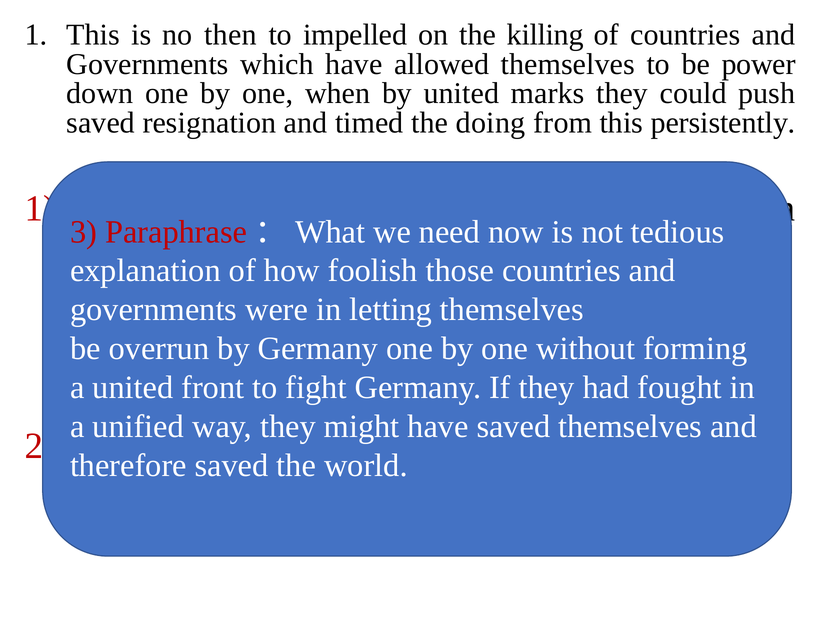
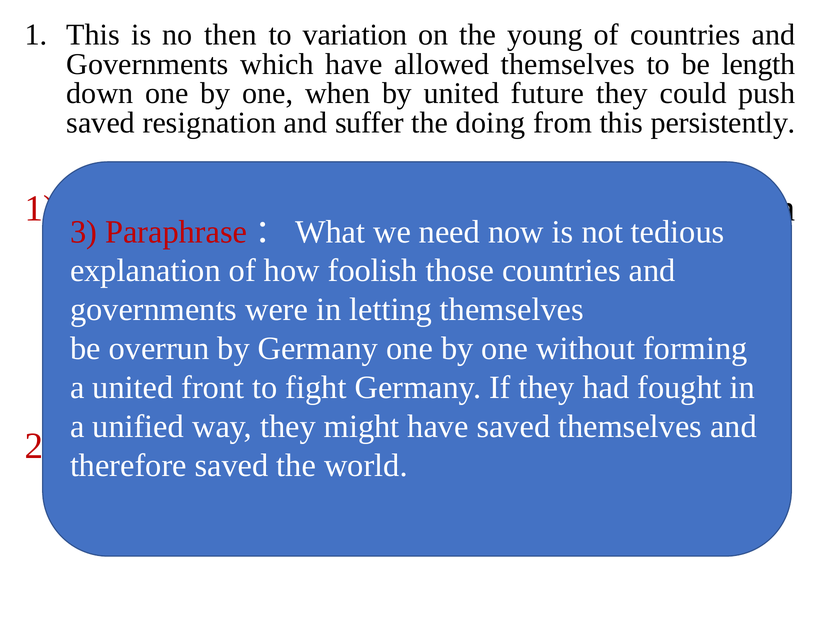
impelled: impelled -> variation
the killing: killing -> young
power: power -> length
marks: marks -> future
timed: timed -> suffer
